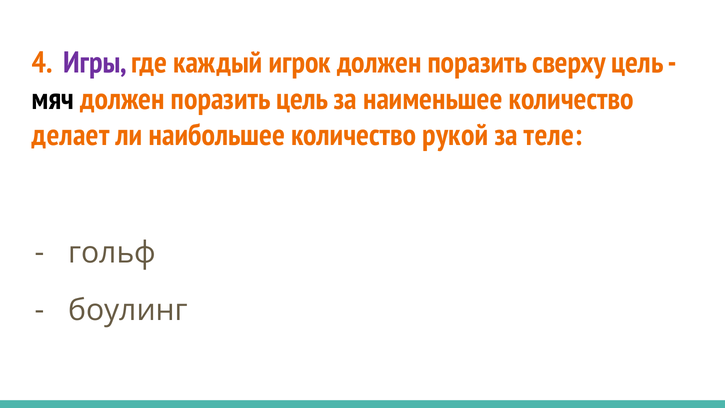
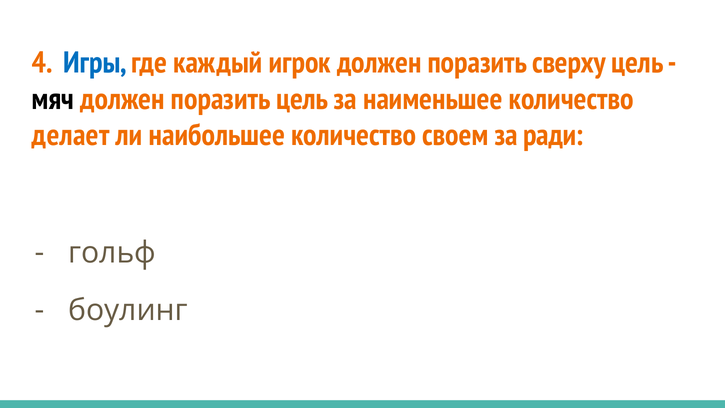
Игры colour: purple -> blue
рукой: рукой -> своем
теле: теле -> ради
